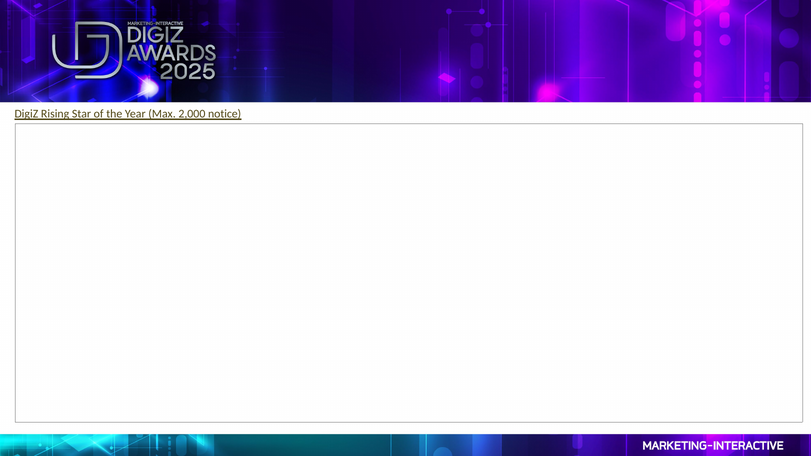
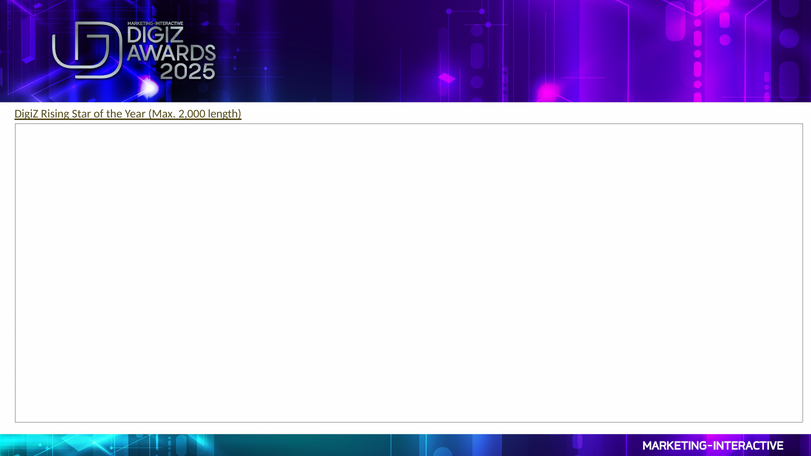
notice: notice -> length
